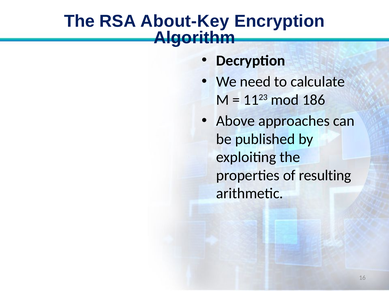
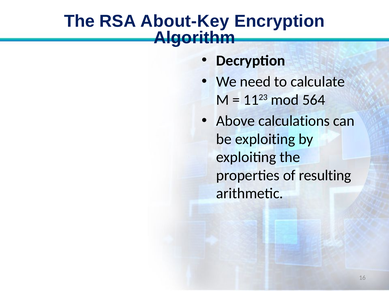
186: 186 -> 564
approaches: approaches -> calculations
be published: published -> exploiting
